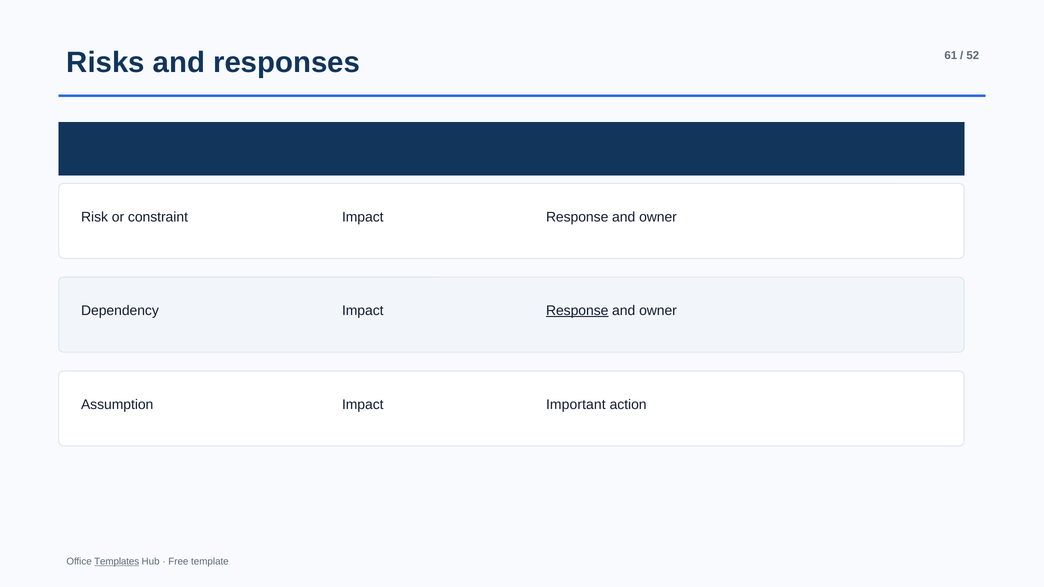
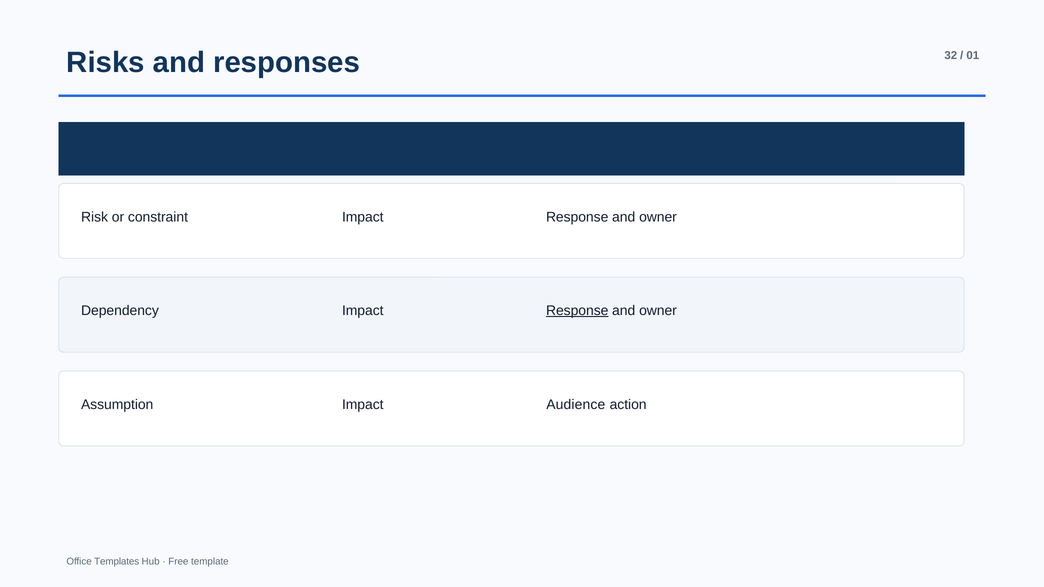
61: 61 -> 32
52: 52 -> 01
Important: Important -> Audience
Templates underline: present -> none
